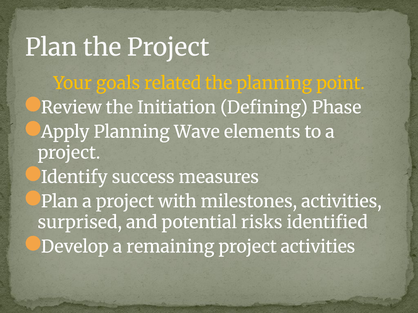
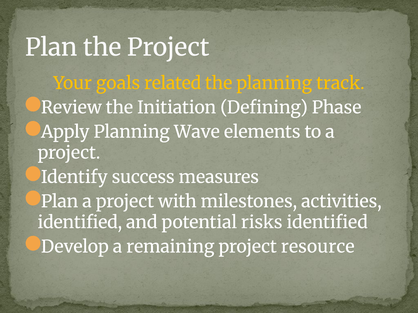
point: point -> track
surprised at (80, 223): surprised -> identified
project activities: activities -> resource
